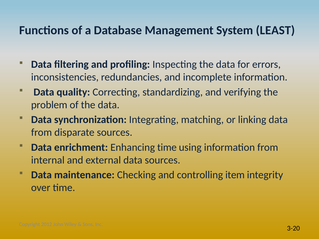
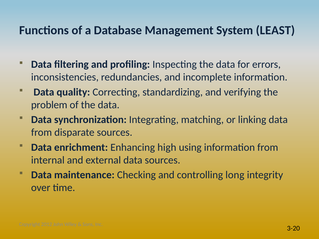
Enhancing time: time -> high
item: item -> long
